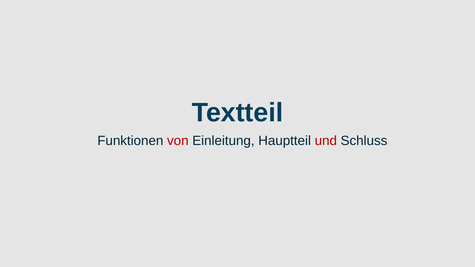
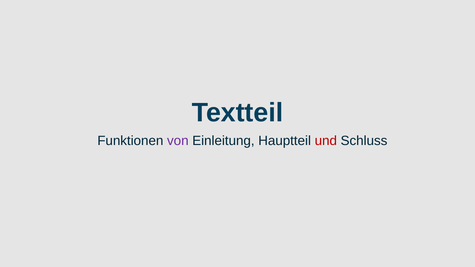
von colour: red -> purple
